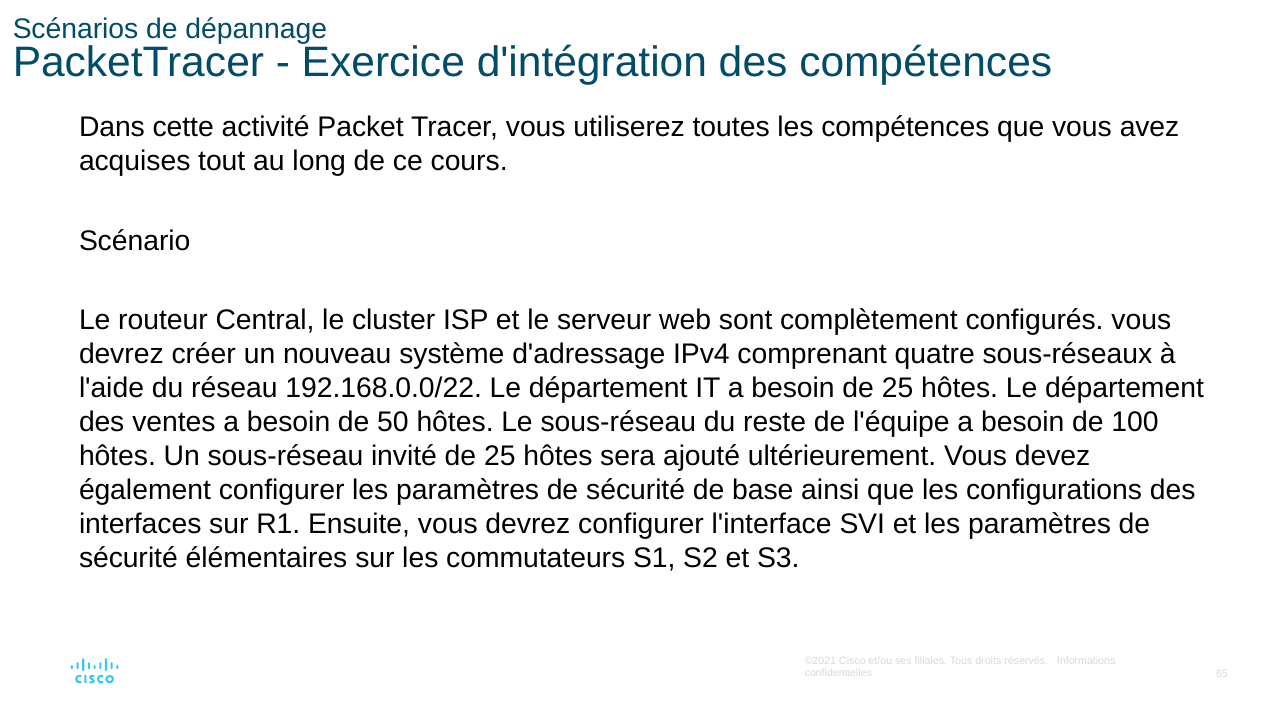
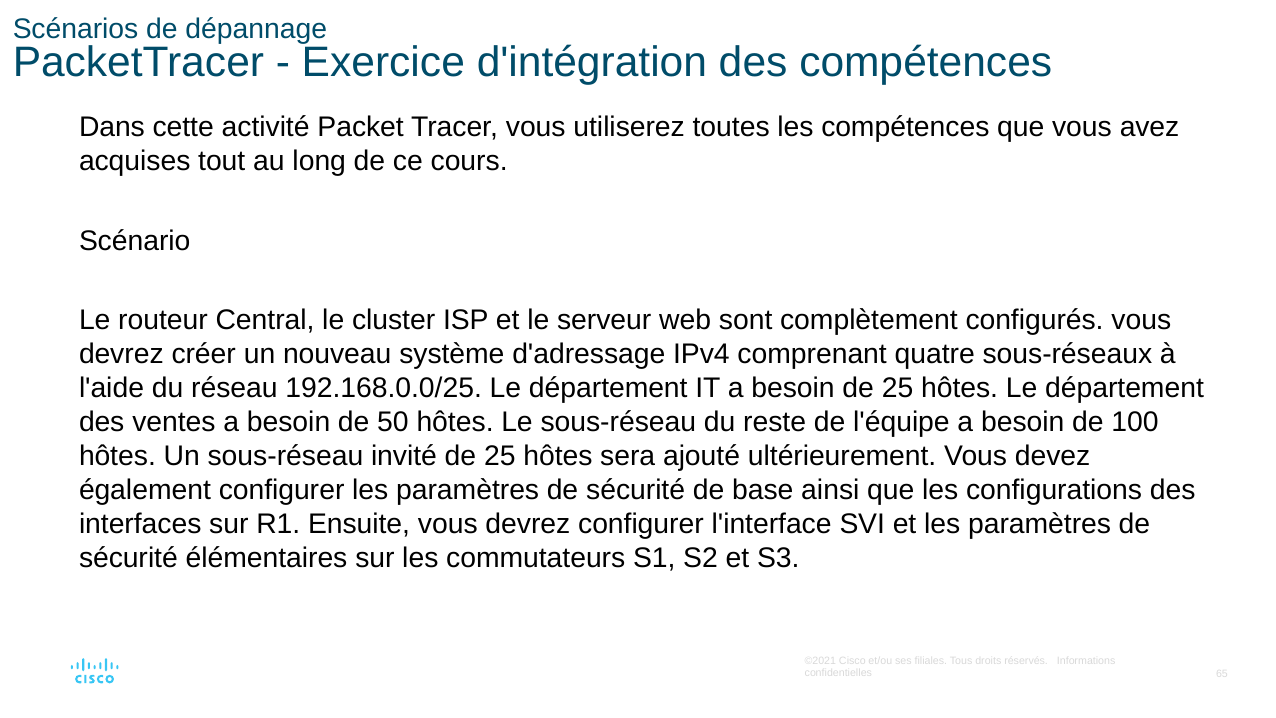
192.168.0.0/22: 192.168.0.0/22 -> 192.168.0.0/25
